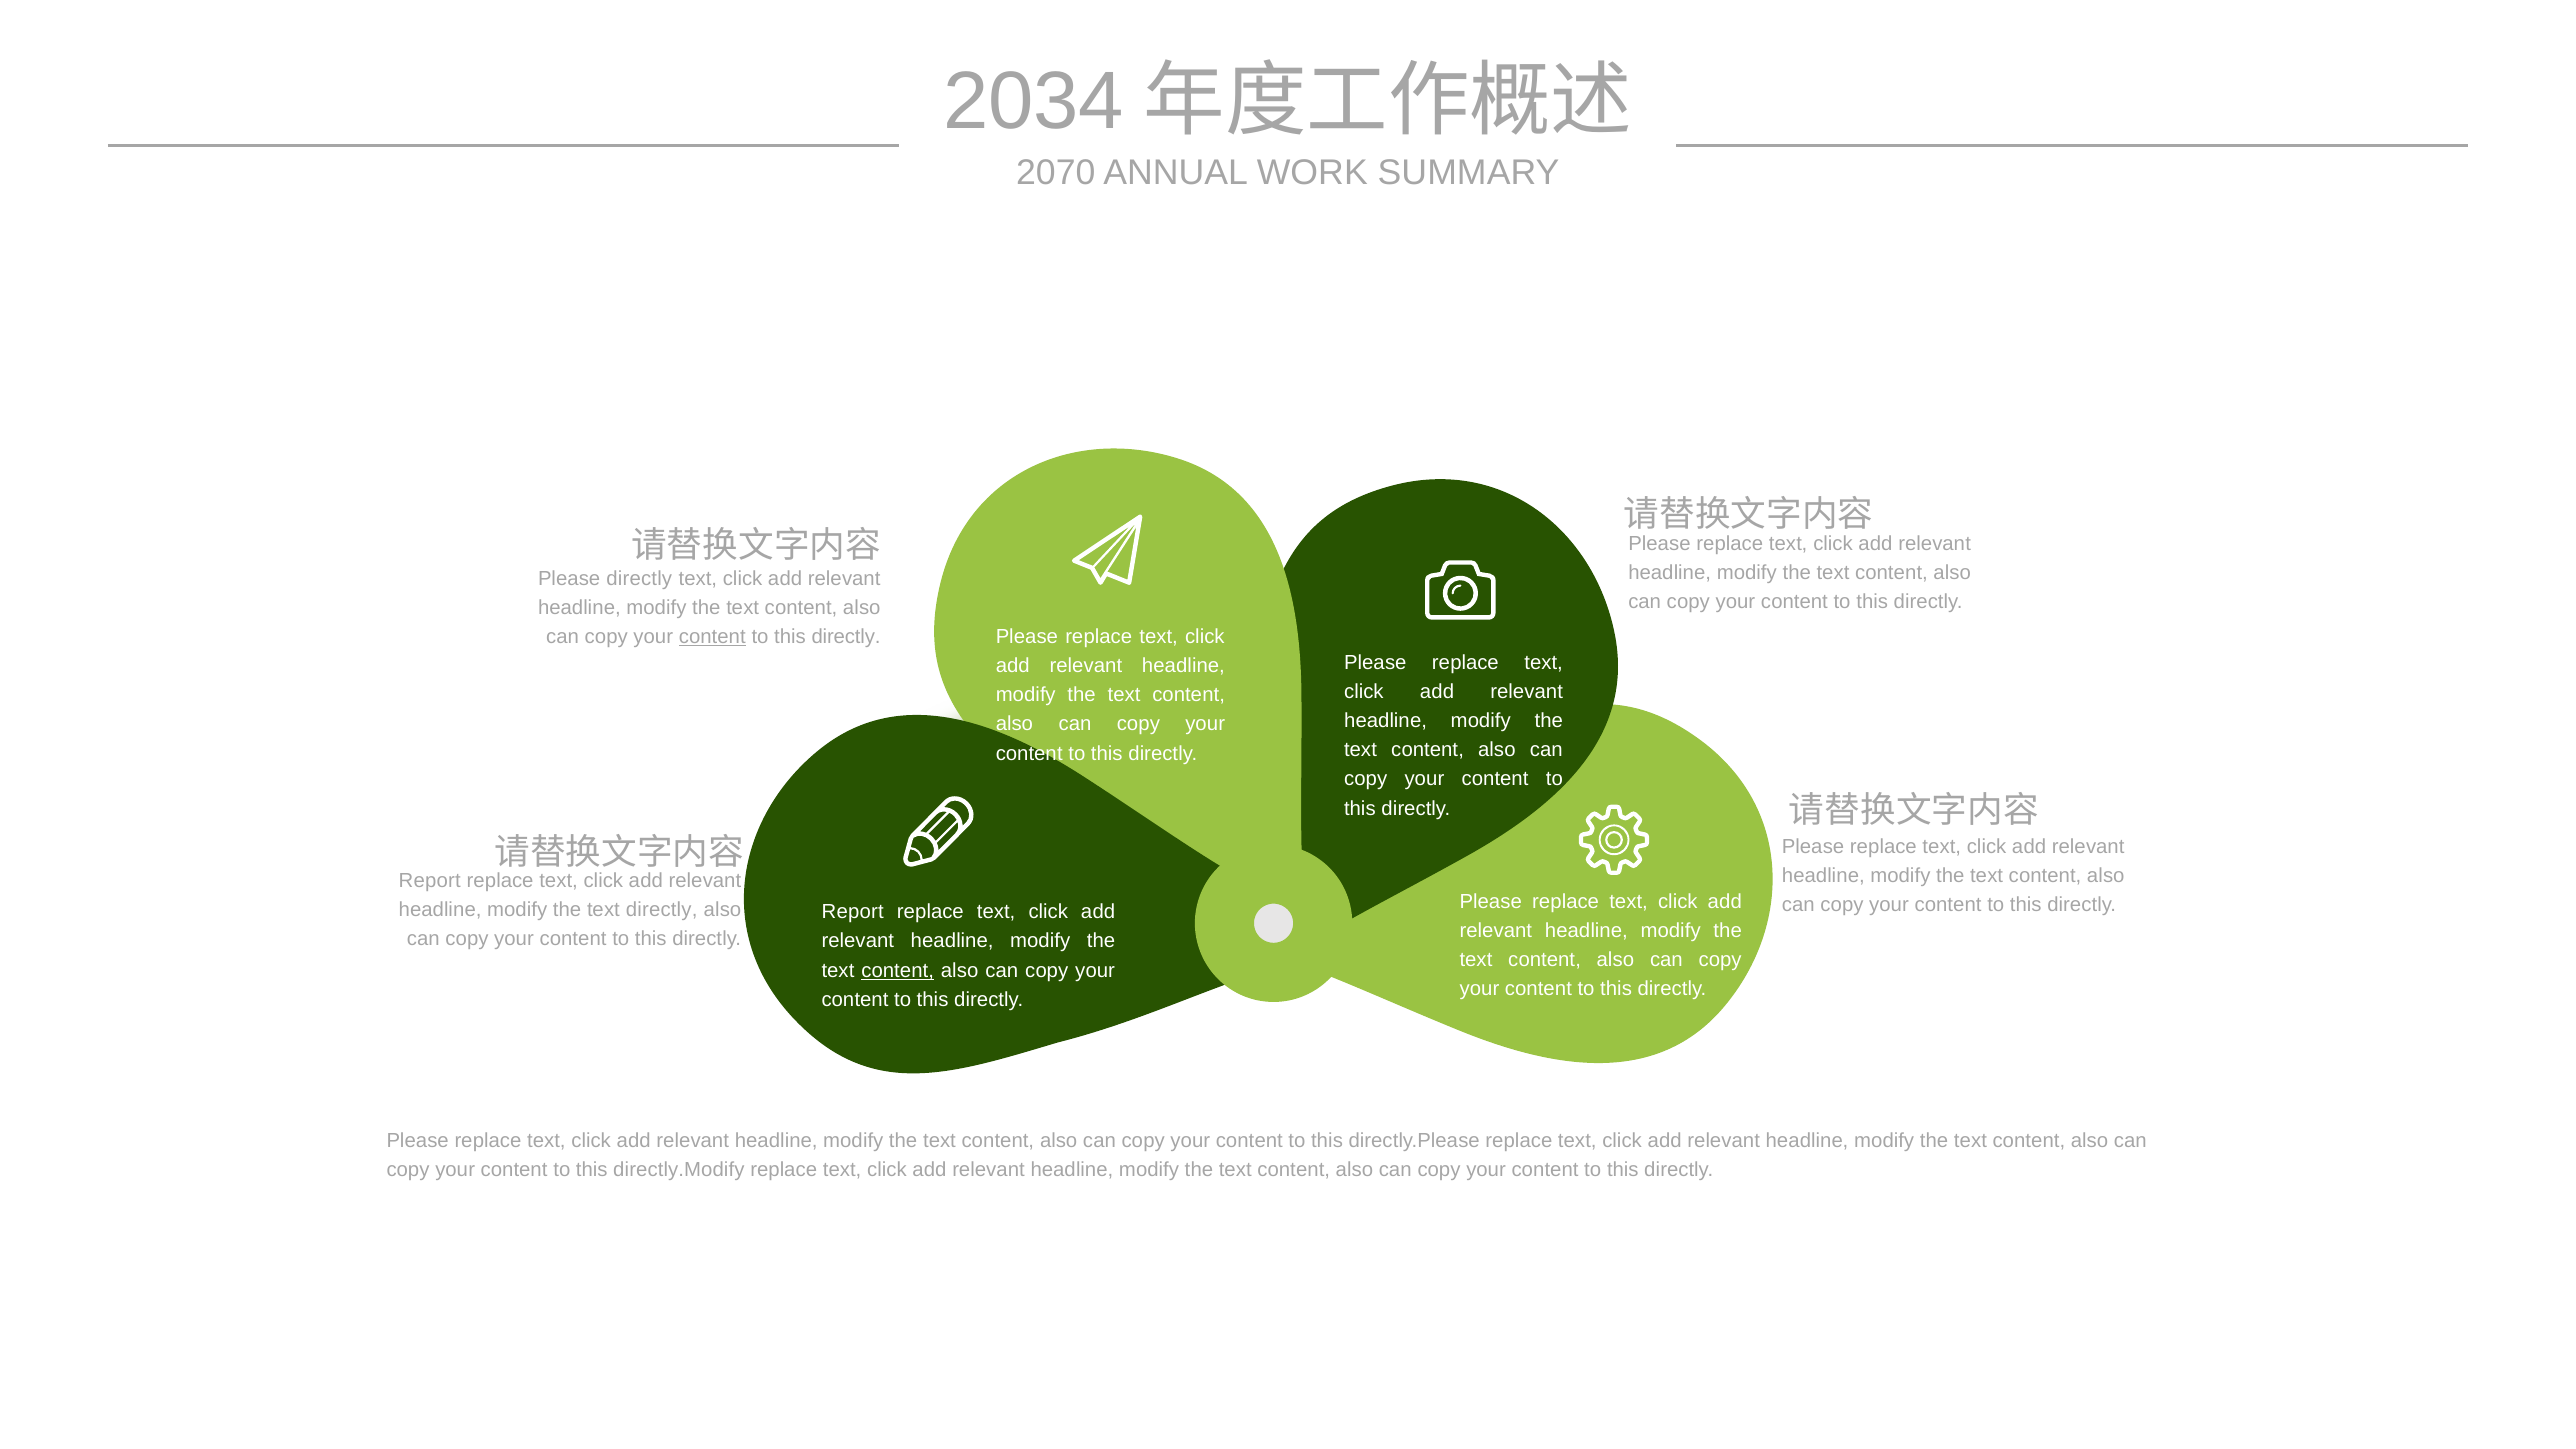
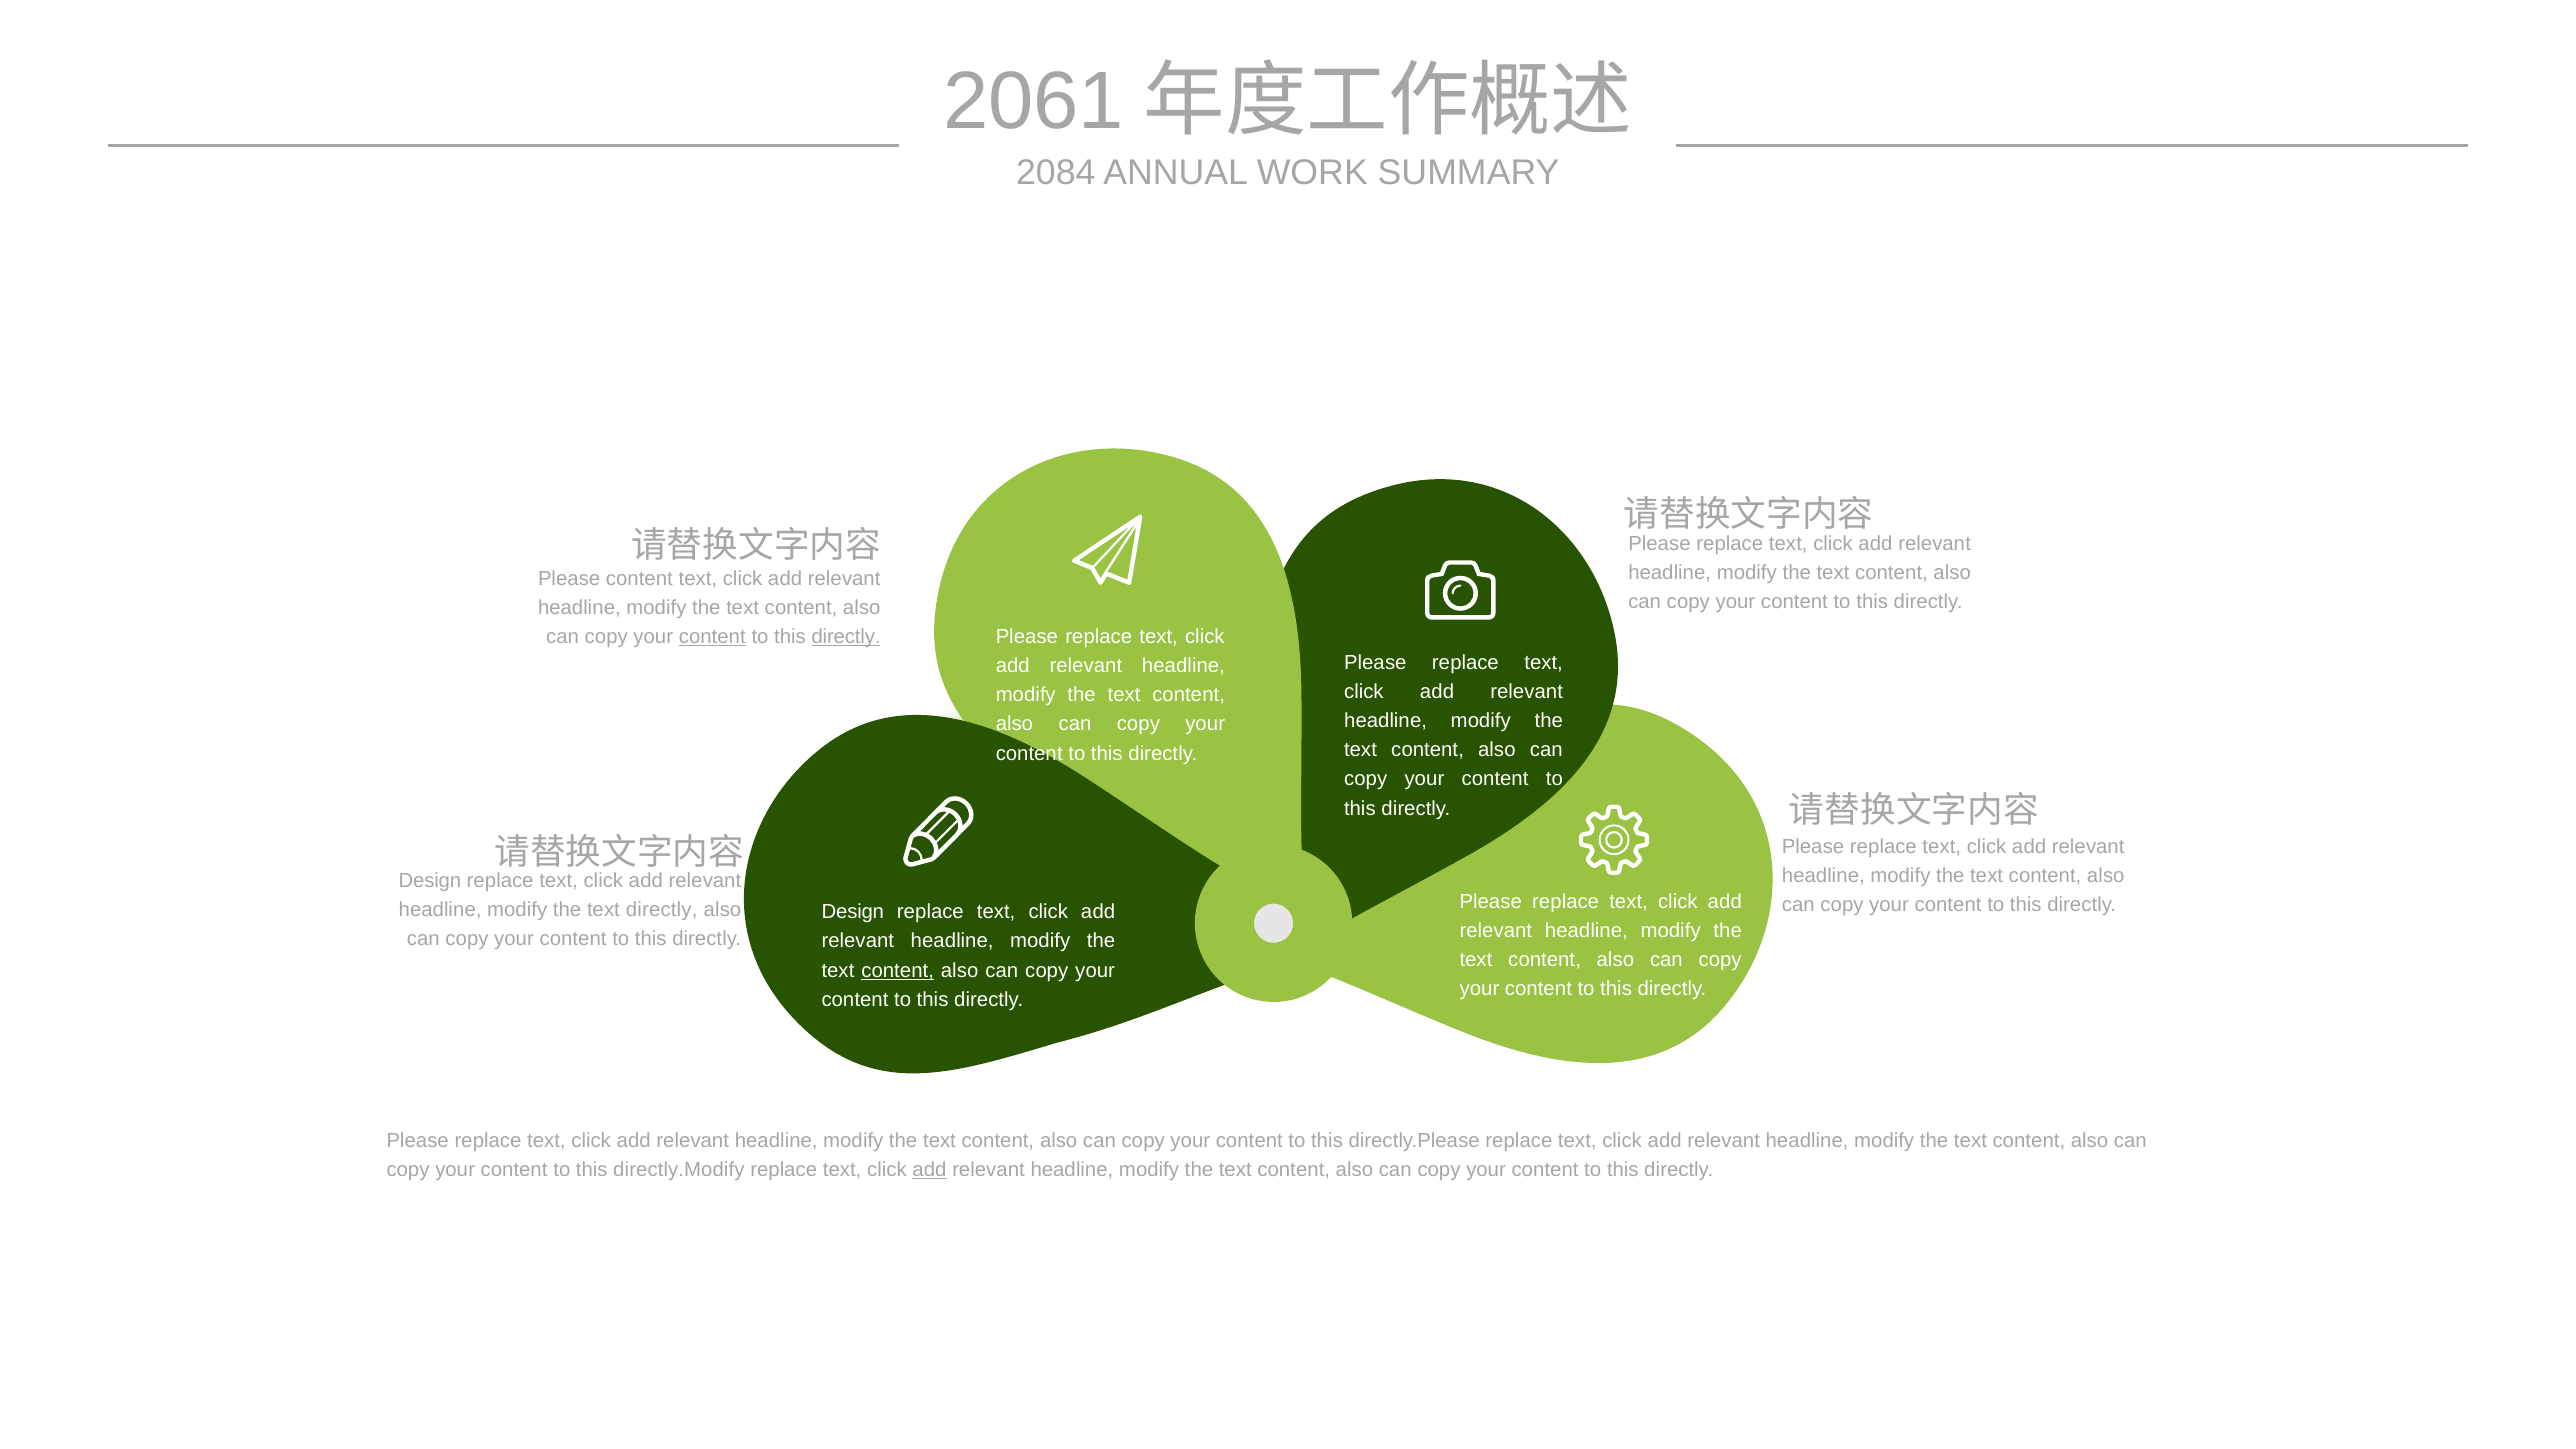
2034: 2034 -> 2061
2070: 2070 -> 2084
Please directly: directly -> content
directly at (846, 637) underline: none -> present
Report at (430, 881): Report -> Design
Report at (853, 912): Report -> Design
add at (929, 1169) underline: none -> present
